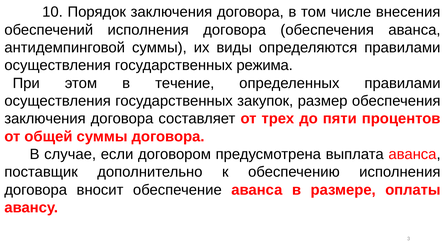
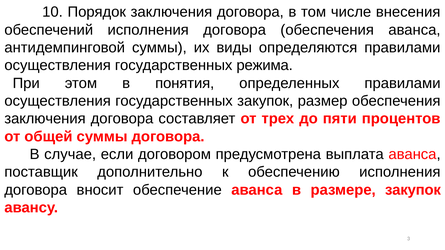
течение: течение -> понятия
размере оплаты: оплаты -> закупок
